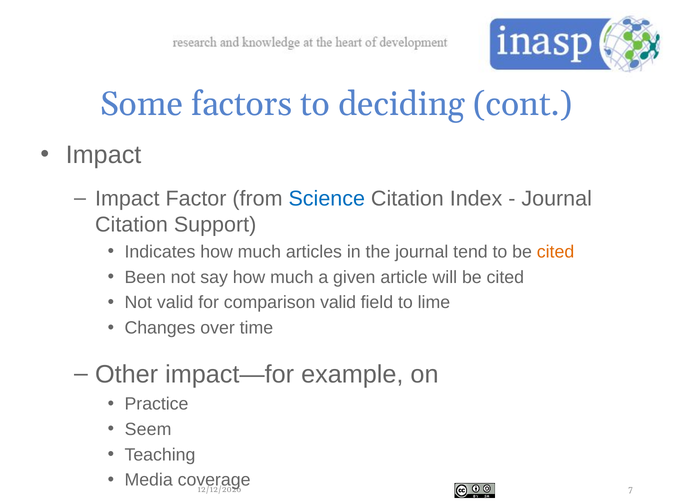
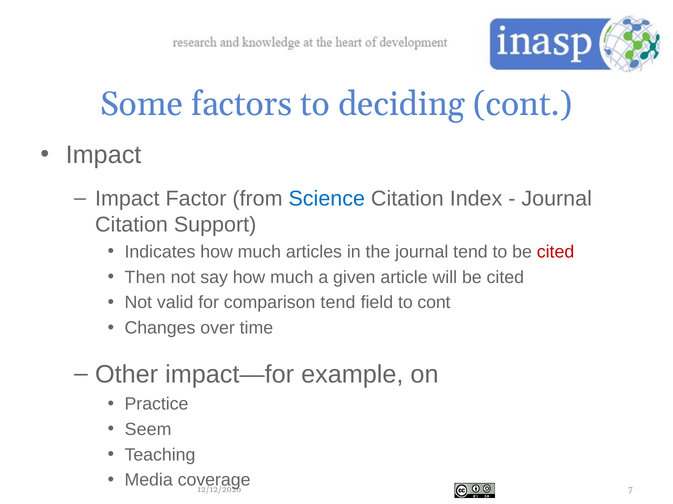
cited at (556, 252) colour: orange -> red
Been: Been -> Then
comparison valid: valid -> tend
to lime: lime -> cont
